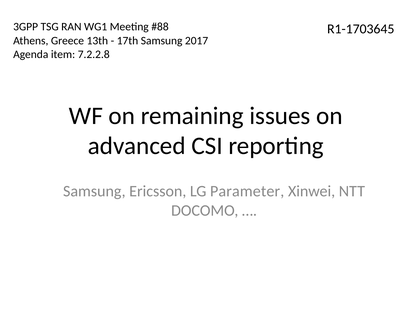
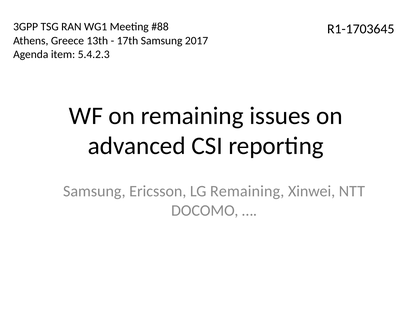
7.2.2.8: 7.2.2.8 -> 5.4.2.3
LG Parameter: Parameter -> Remaining
